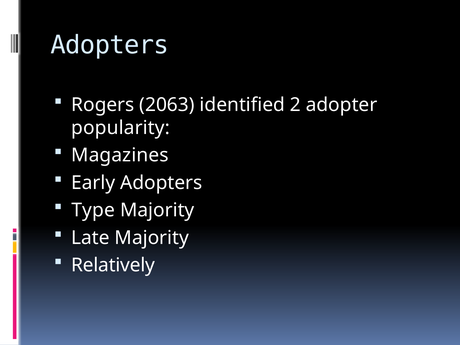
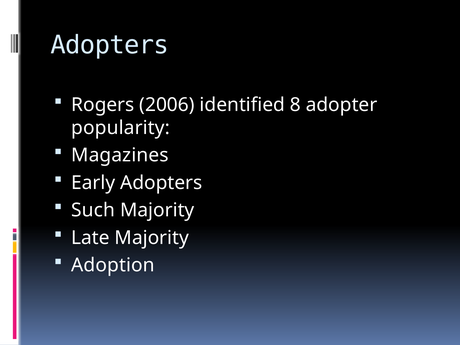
2063: 2063 -> 2006
2: 2 -> 8
Type: Type -> Such
Relatively: Relatively -> Adoption
